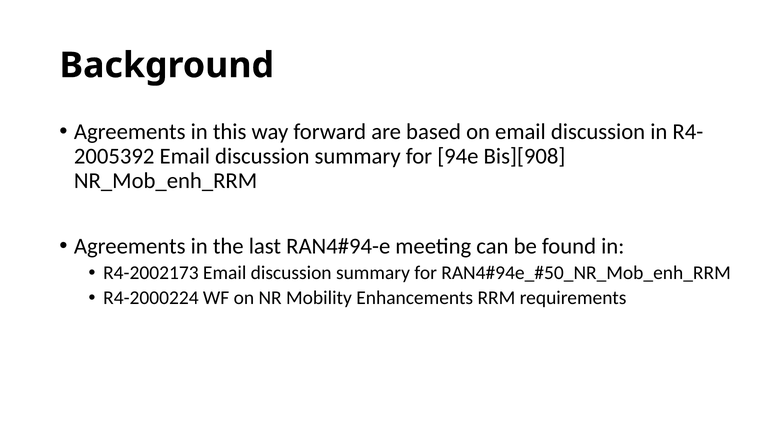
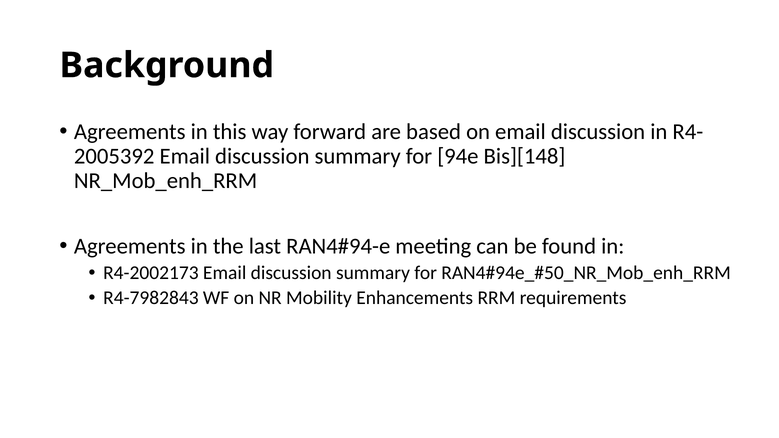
Bis][908: Bis][908 -> Bis][148
R4-2000224: R4-2000224 -> R4-7982843
